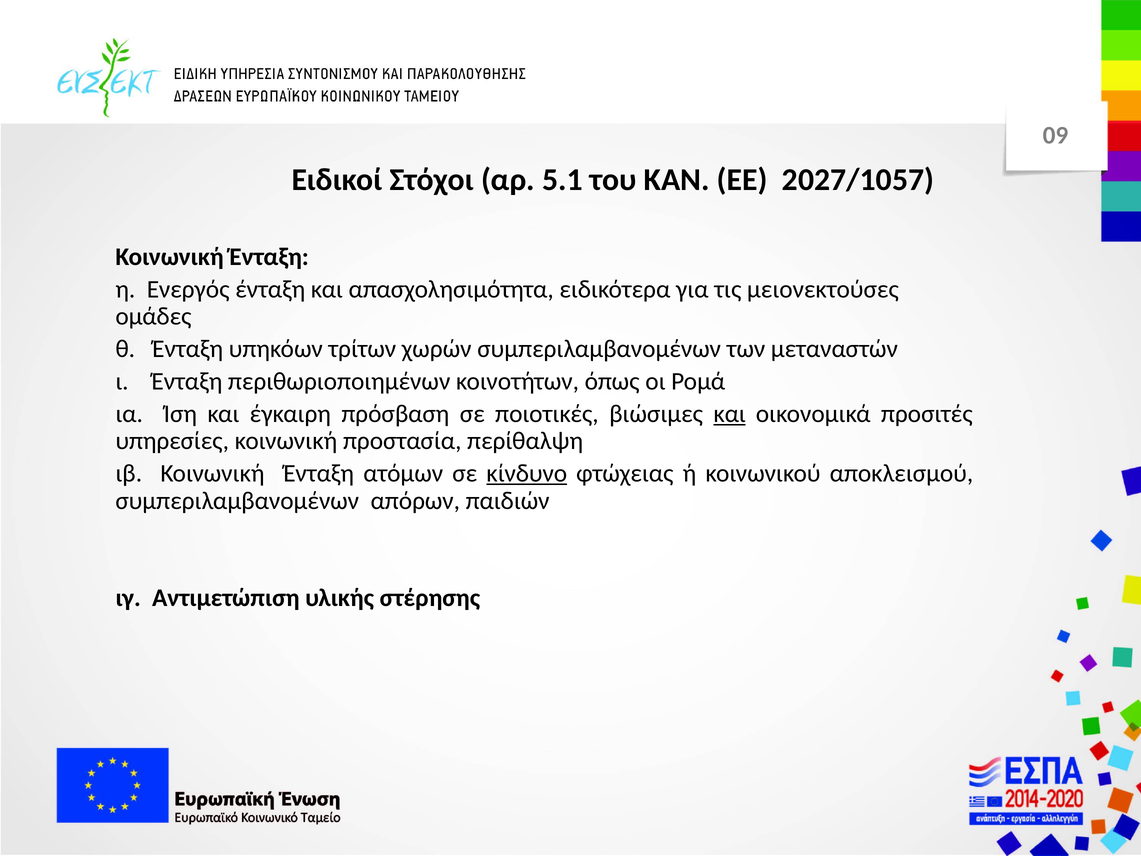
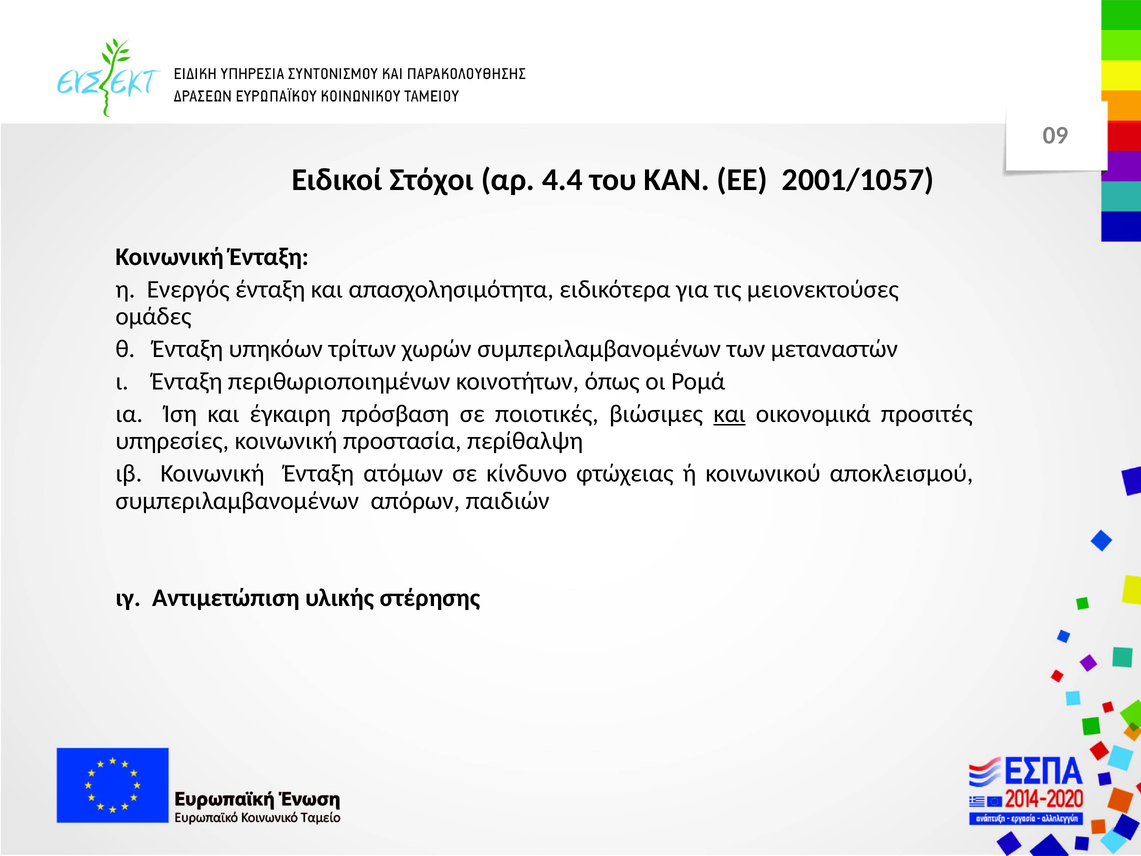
5.1: 5.1 -> 4.4
2027/1057: 2027/1057 -> 2001/1057
κίνδυνο underline: present -> none
